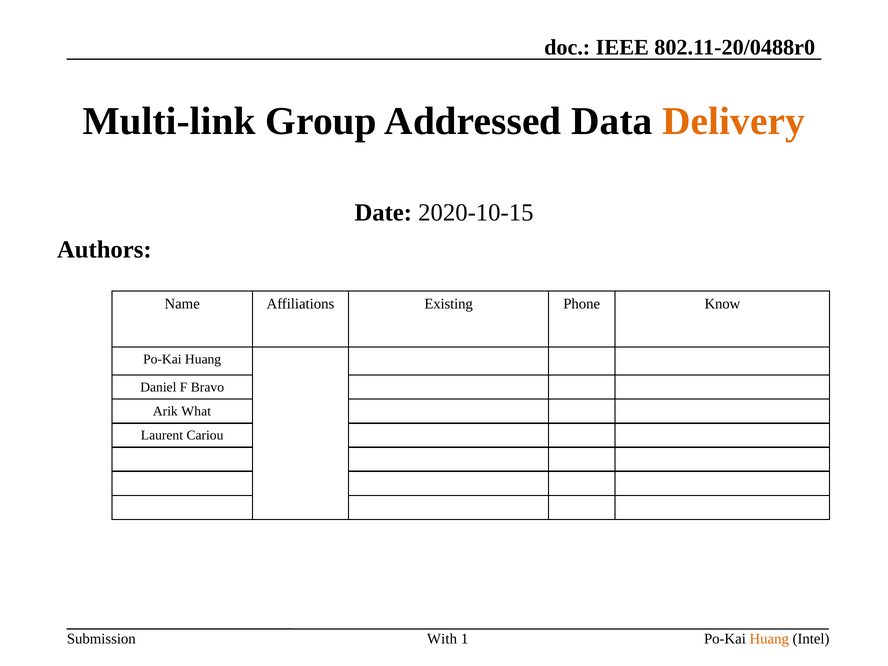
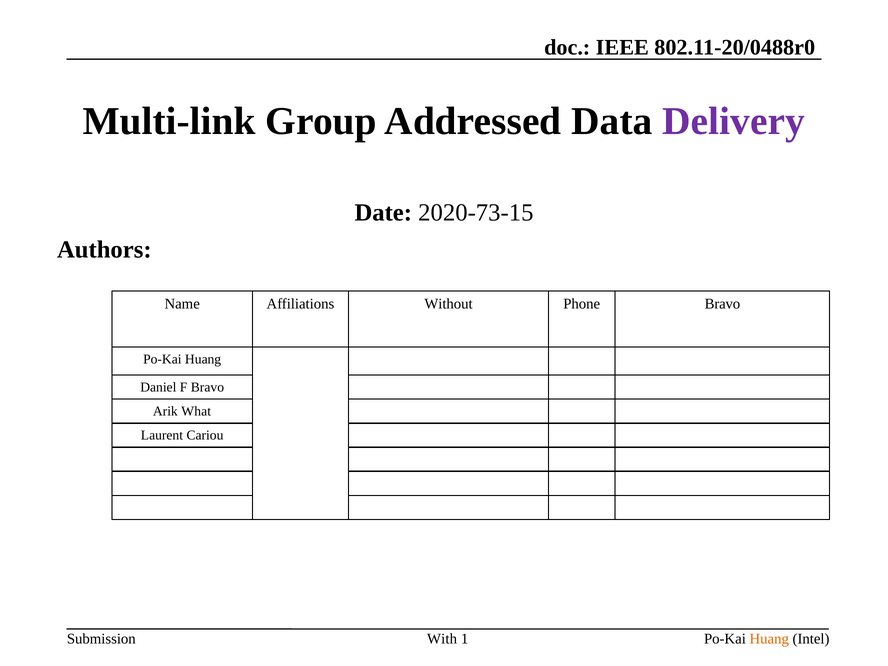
Delivery colour: orange -> purple
2020-10-15: 2020-10-15 -> 2020-73-15
Existing: Existing -> Without
Phone Know: Know -> Bravo
